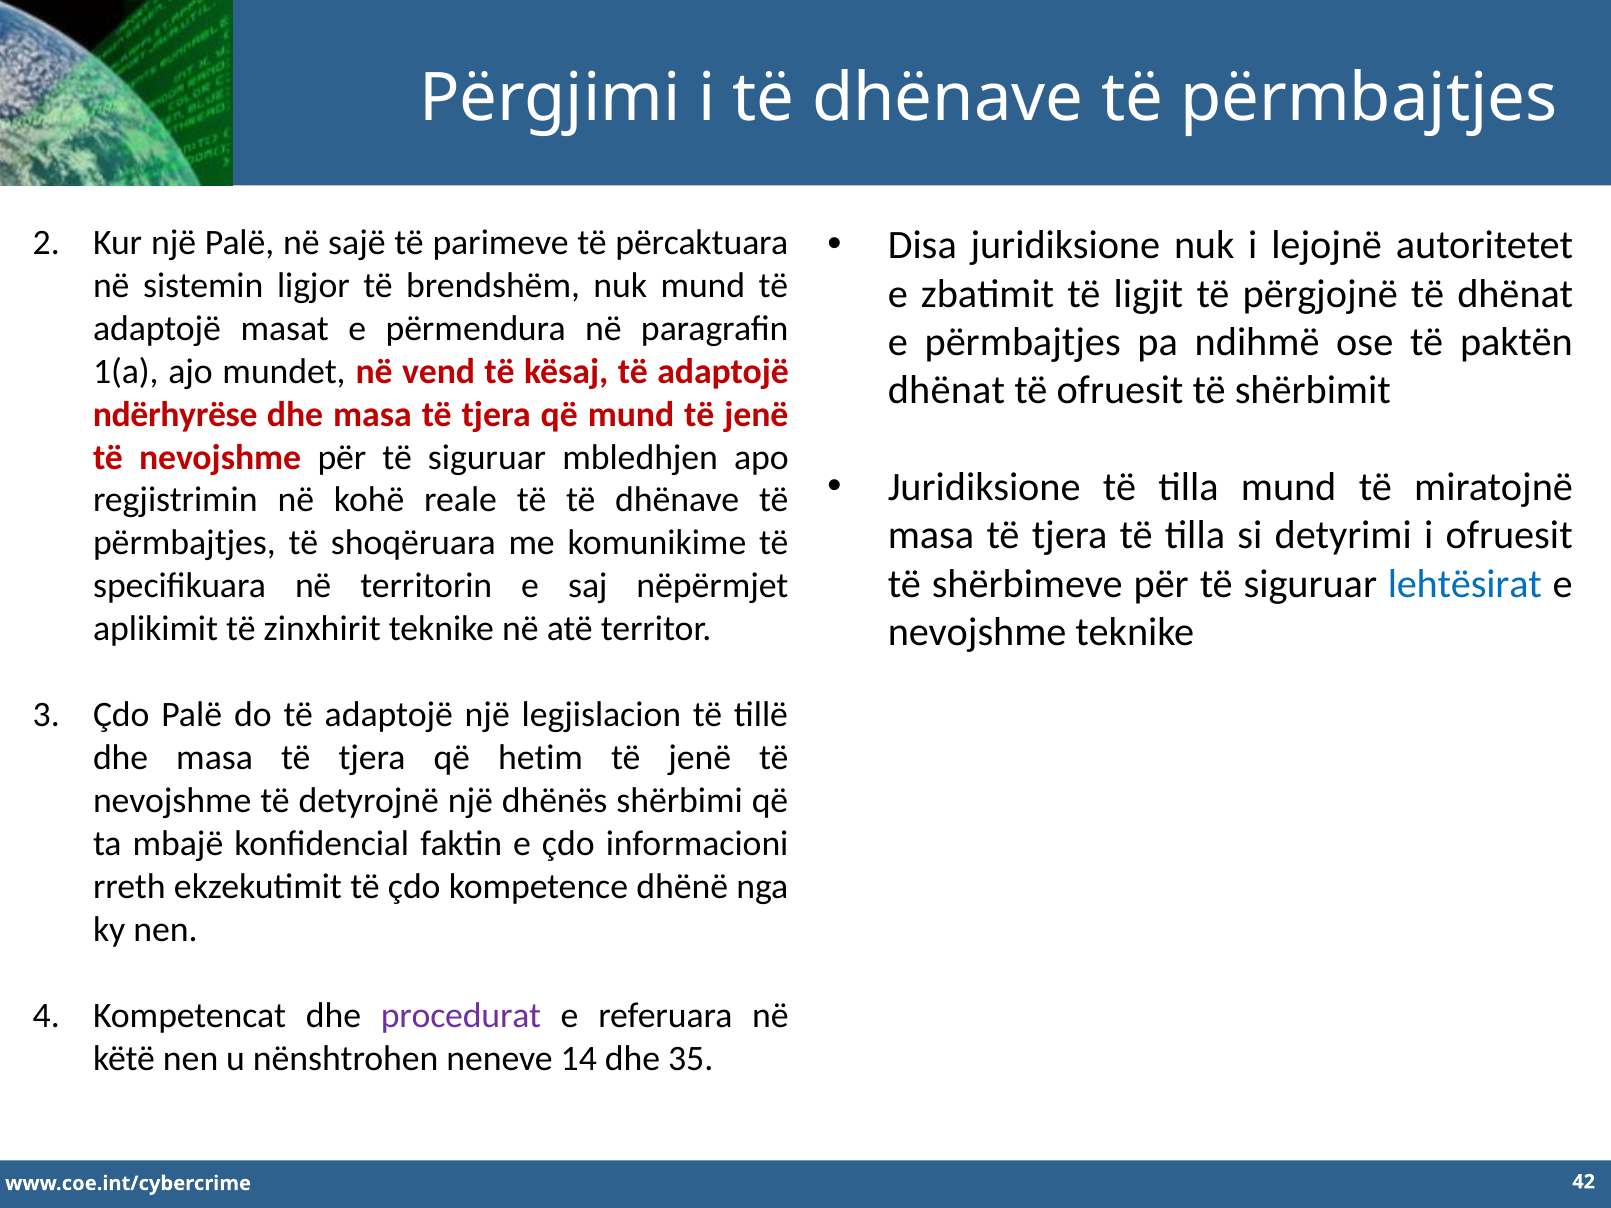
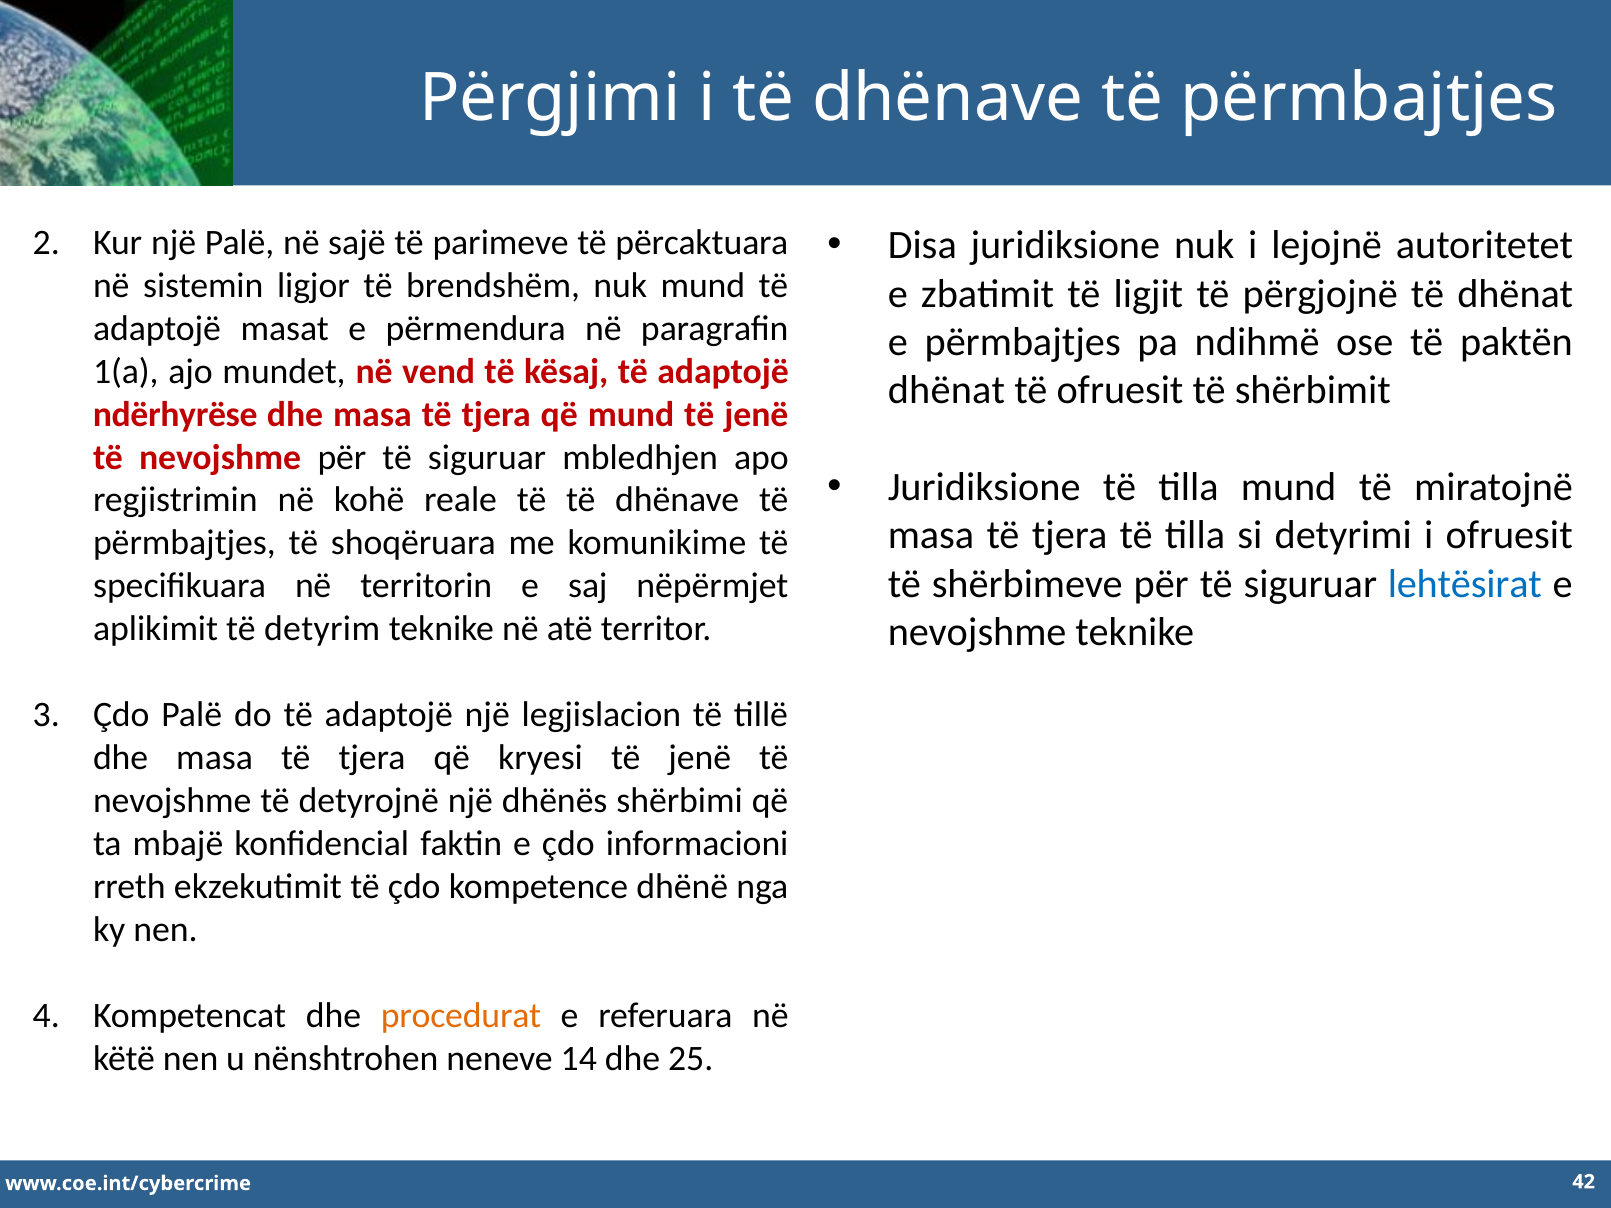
zinxhirit: zinxhirit -> detyrim
hetim: hetim -> kryesi
procedurat colour: purple -> orange
35: 35 -> 25
